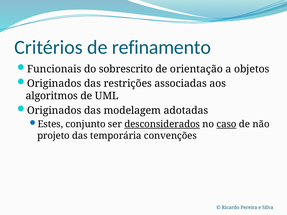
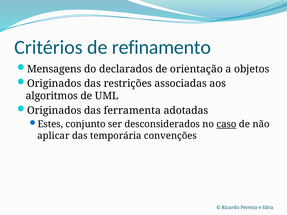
Funcionais: Funcionais -> Mensagens
sobrescrito: sobrescrito -> declarados
modelagem: modelagem -> ferramenta
desconsiderados underline: present -> none
projeto: projeto -> aplicar
